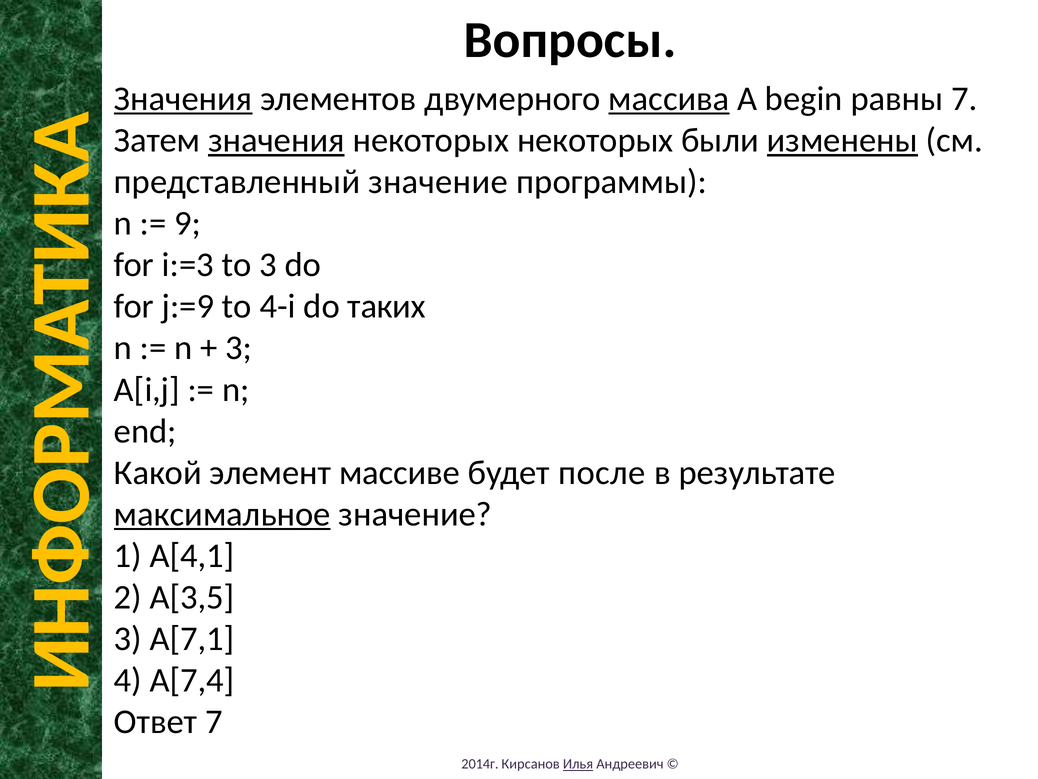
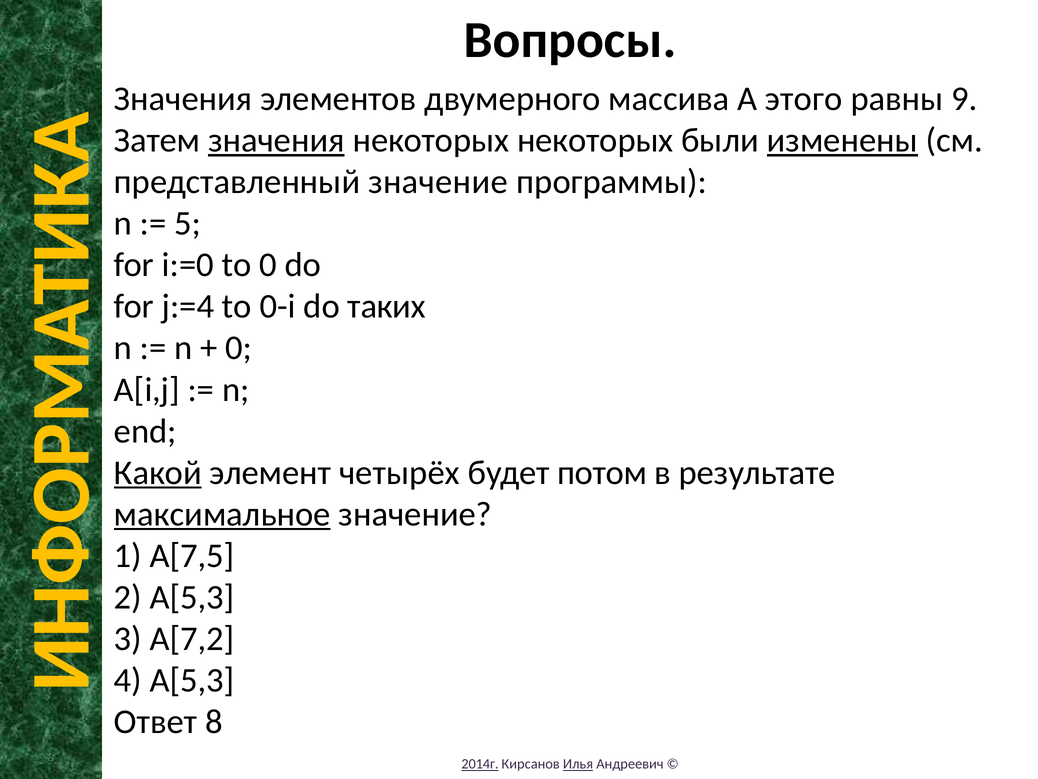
Значения at (183, 99) underline: present -> none
массива underline: present -> none
begin: begin -> этого
равны 7: 7 -> 9
9: 9 -> 5
i:=3: i:=3 -> i:=0
tо 3: 3 -> 0
j:=9: j:=9 -> j:=4
4-i: 4-i -> 0-i
3 at (239, 348): 3 -> 0
Какой underline: none -> present
массиве: массиве -> четырёх
после: после -> потом
A[4,1: A[4,1 -> A[7,5
2 A[3,5: A[3,5 -> A[5,3
A[7,1: A[7,1 -> A[7,2
4 A[7,4: A[7,4 -> A[5,3
Ответ 7: 7 -> 8
2014г underline: none -> present
